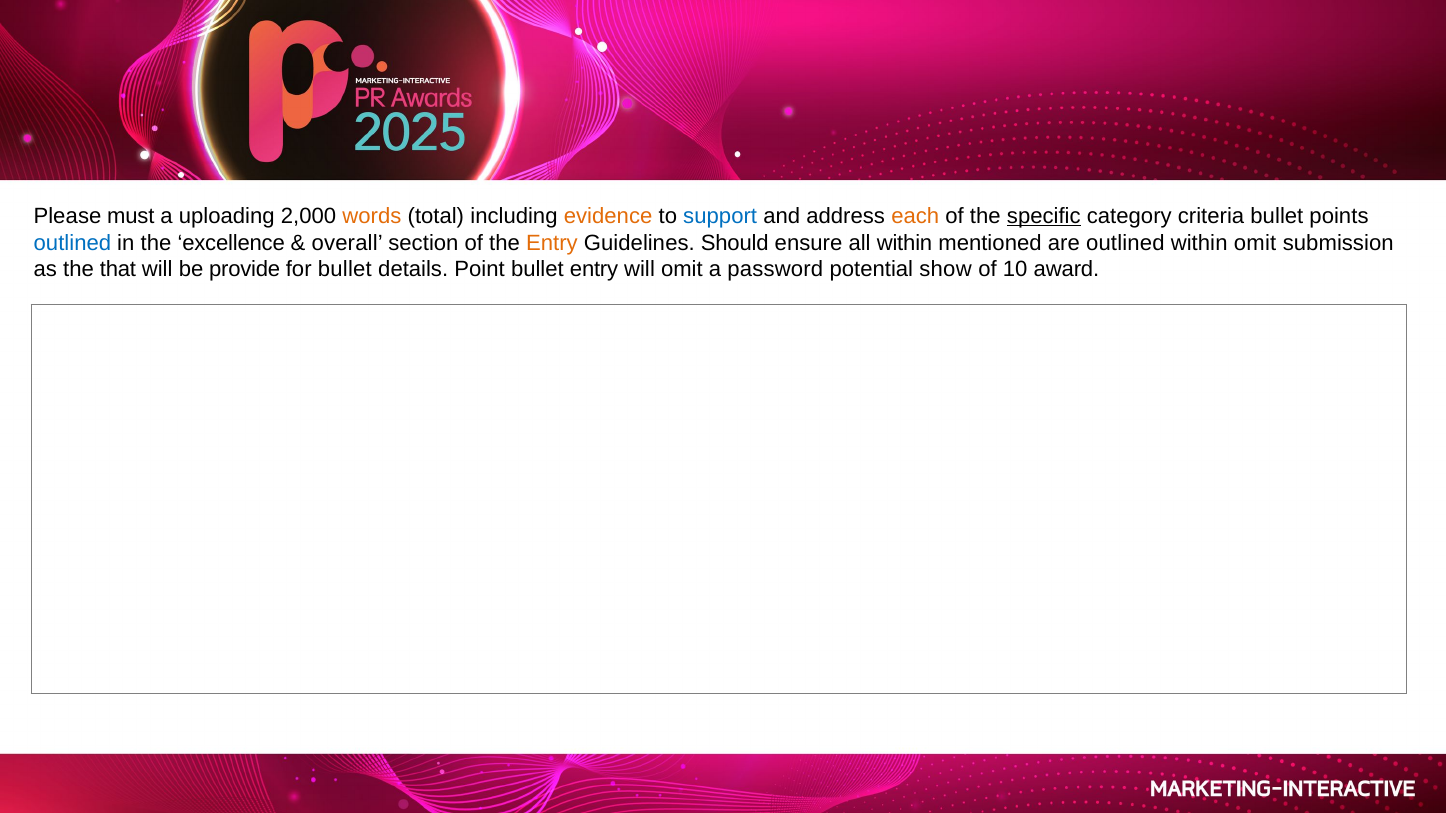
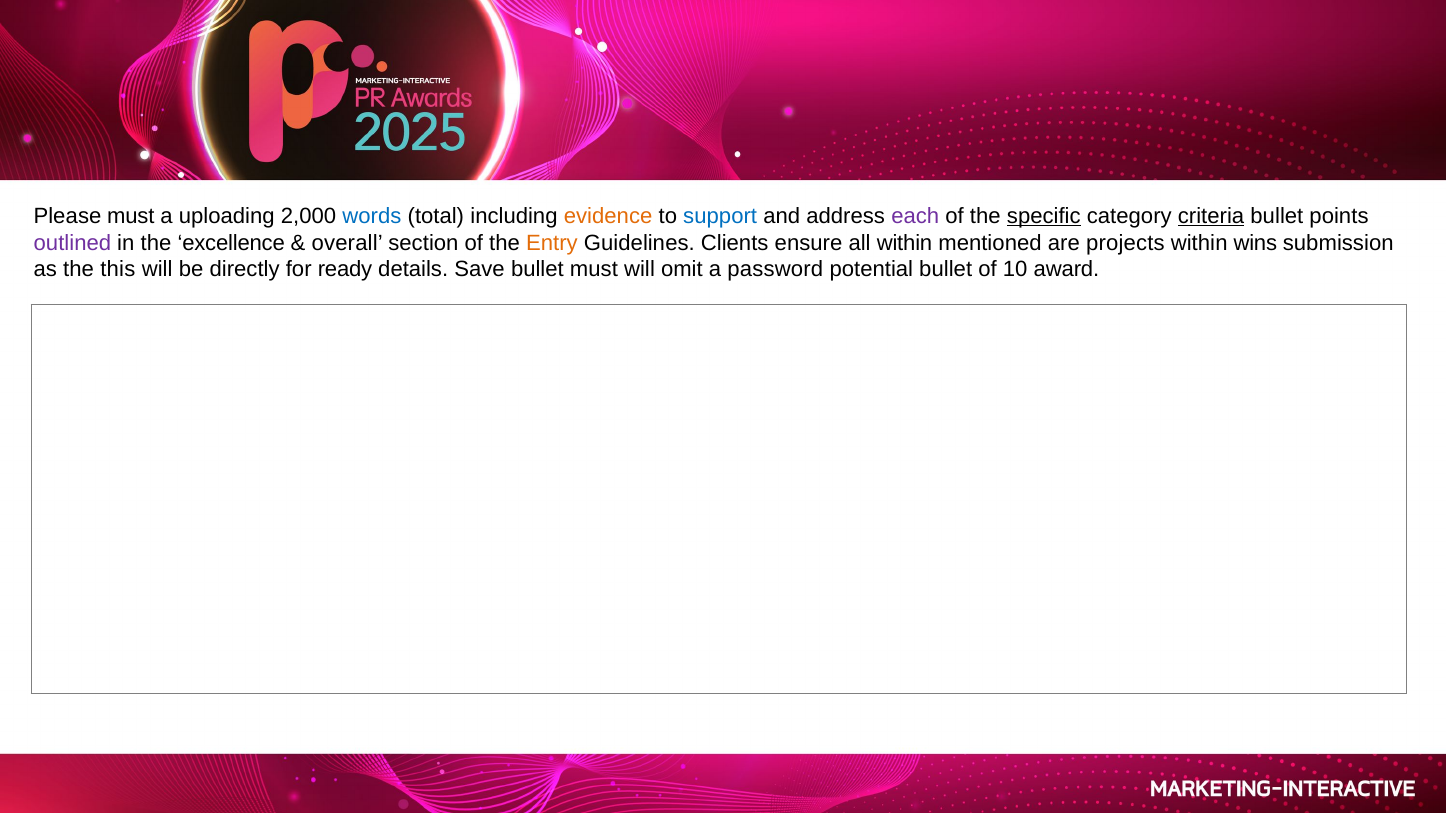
words colour: orange -> blue
each colour: orange -> purple
criteria underline: none -> present
outlined at (72, 243) colour: blue -> purple
Should: Should -> Clients
are outlined: outlined -> projects
within omit: omit -> wins
that: that -> this
provide: provide -> directly
for bullet: bullet -> ready
Point: Point -> Save
bullet entry: entry -> must
potential show: show -> bullet
